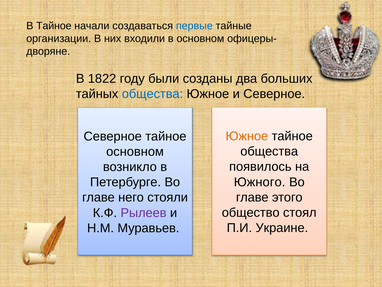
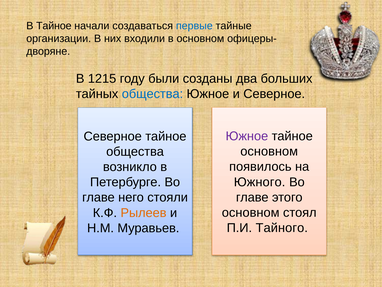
1822: 1822 -> 1215
Южное at (247, 136) colour: orange -> purple
общества at (269, 151): общества -> основном
основном at (135, 151): основном -> общества
общество at (251, 212): общество -> основном
Рылеев colour: purple -> orange
Украине: Украине -> Тайного
